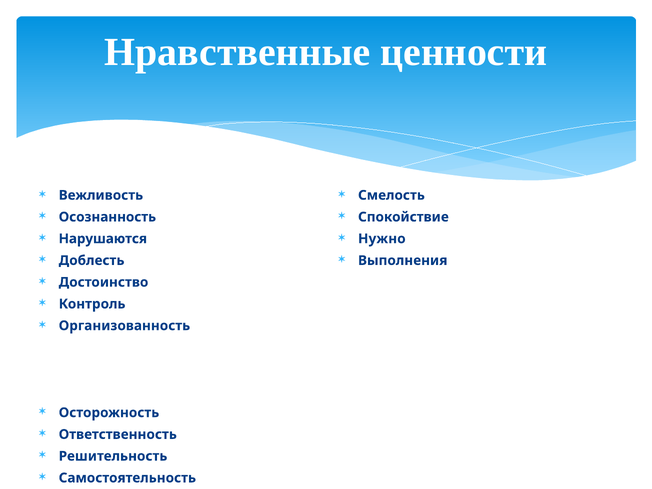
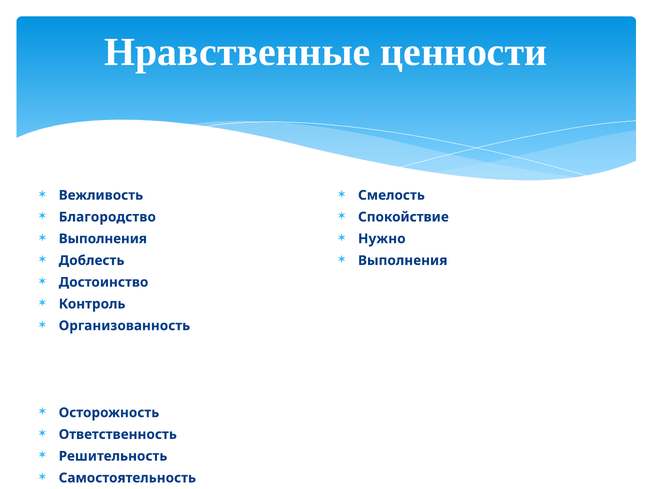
Осознанность: Осознанность -> Благородство
Нарушаются at (103, 239): Нарушаются -> Выполнения
